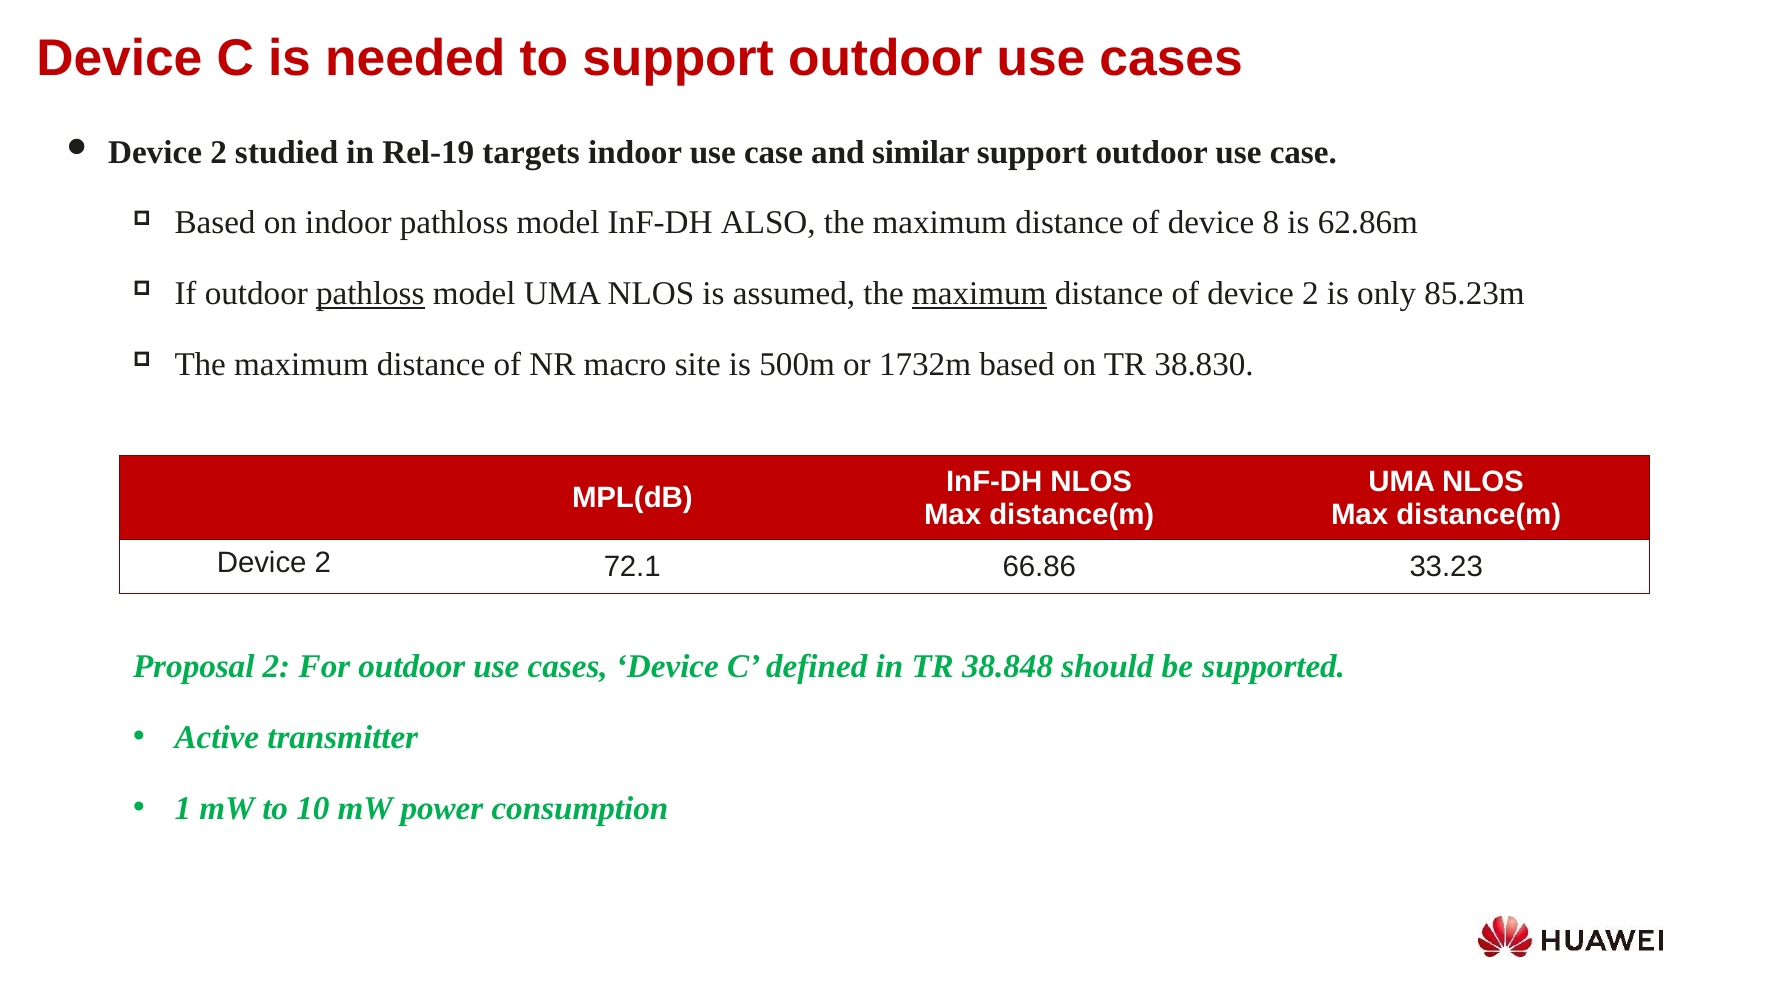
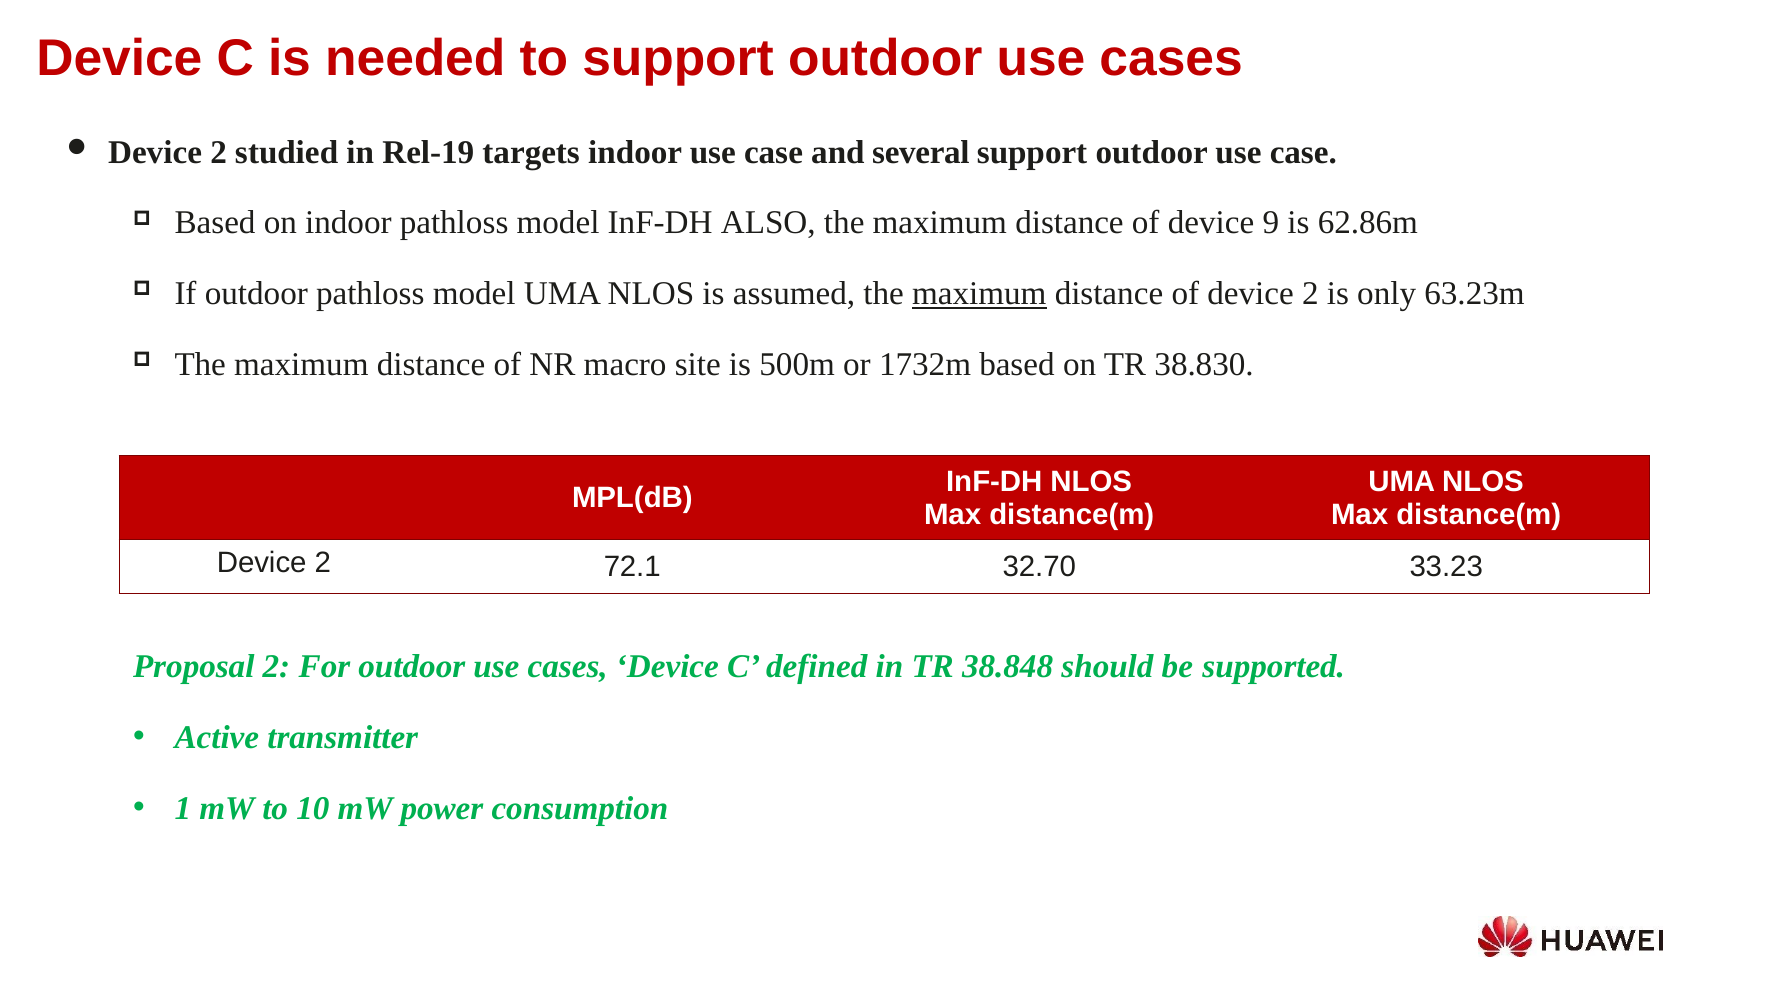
similar: similar -> several
8: 8 -> 9
pathloss at (370, 294) underline: present -> none
85.23m: 85.23m -> 63.23m
66.86: 66.86 -> 32.70
